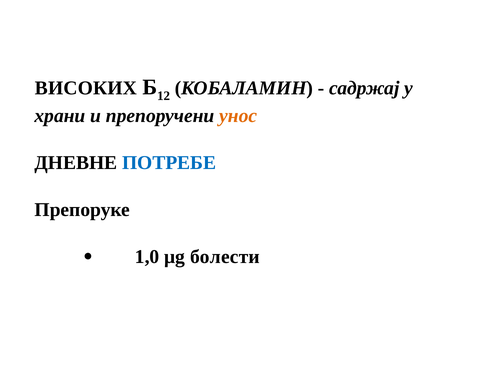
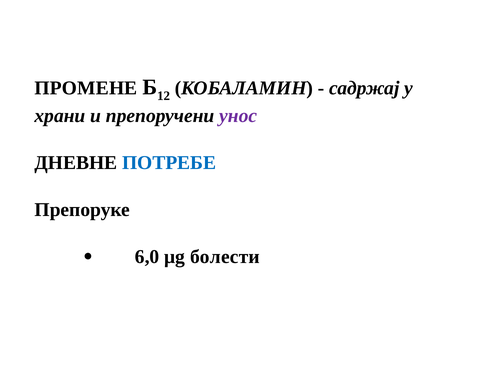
ВИСОКИХ: ВИСОКИХ -> ПРОМЕНЕ
унос colour: orange -> purple
1,0: 1,0 -> 6,0
